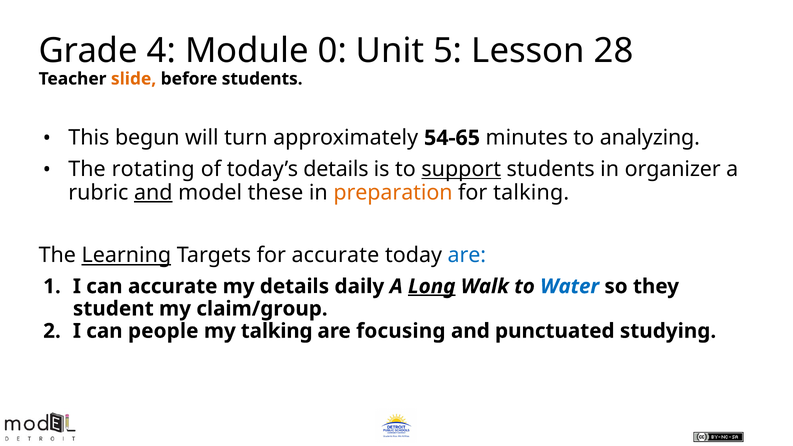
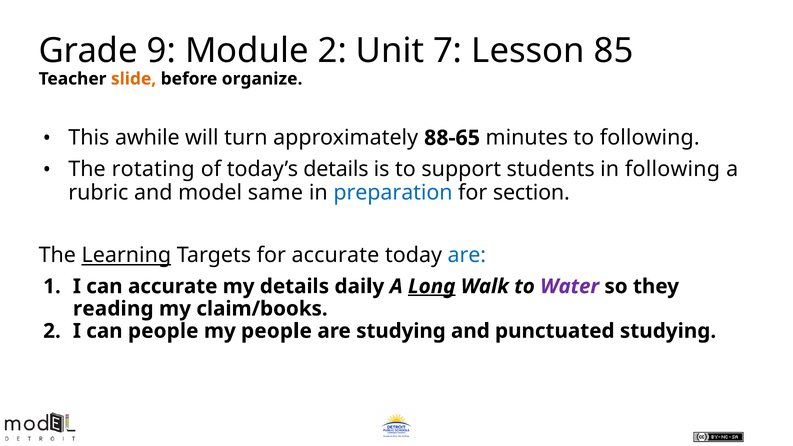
4: 4 -> 9
Module 0: 0 -> 2
5: 5 -> 7
28: 28 -> 85
before students: students -> organize
begun: begun -> awhile
54-65: 54-65 -> 88-65
to analyzing: analyzing -> following
support underline: present -> none
in organizer: organizer -> following
and at (153, 193) underline: present -> none
these: these -> same
preparation colour: orange -> blue
for talking: talking -> section
Water colour: blue -> purple
student: student -> reading
claim/group: claim/group -> claim/books
my talking: talking -> people
are focusing: focusing -> studying
